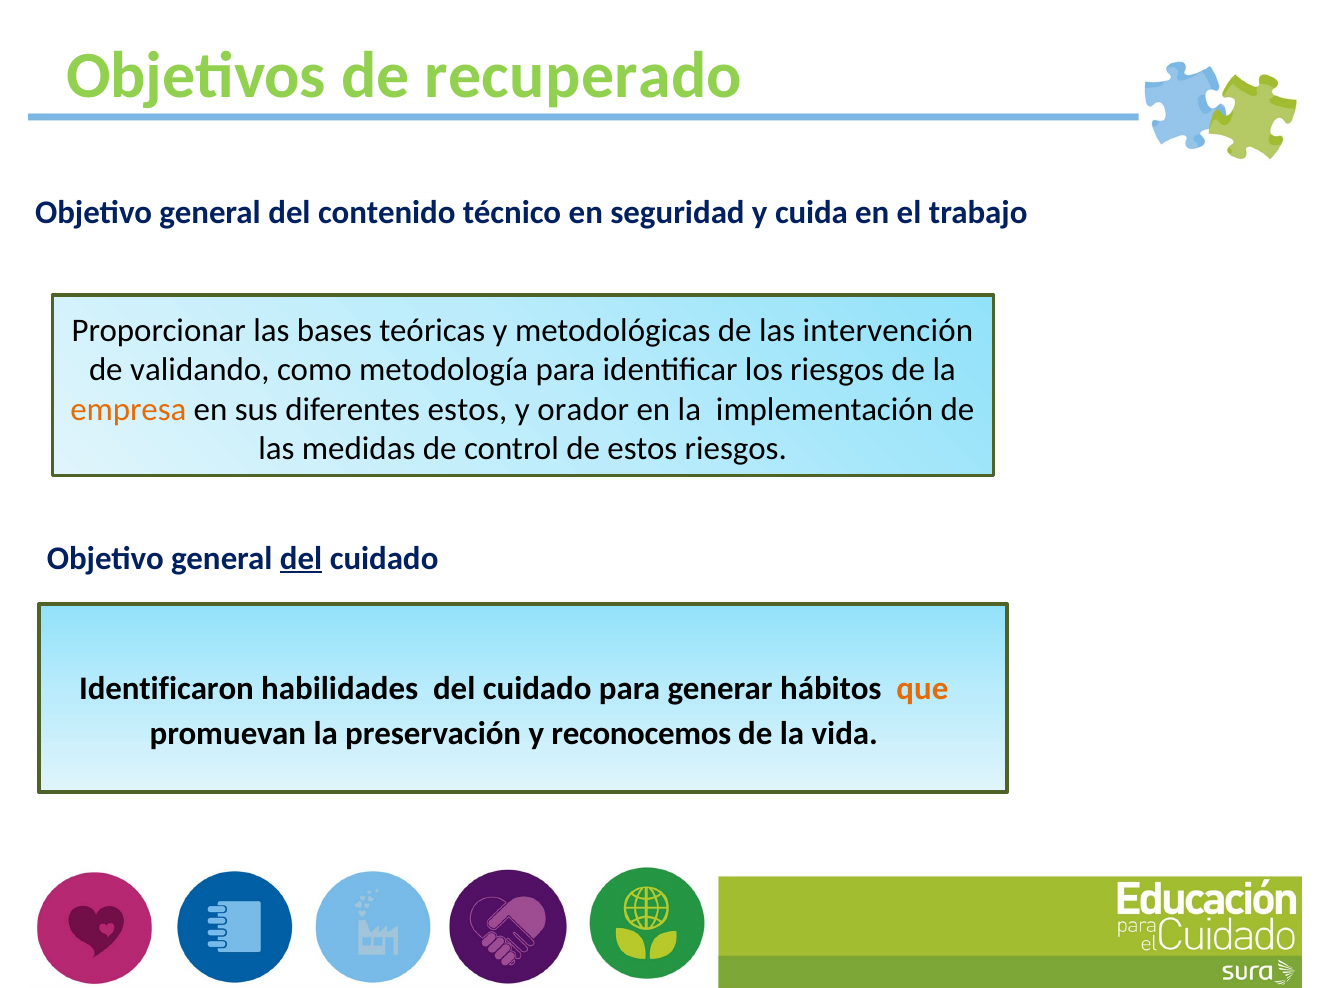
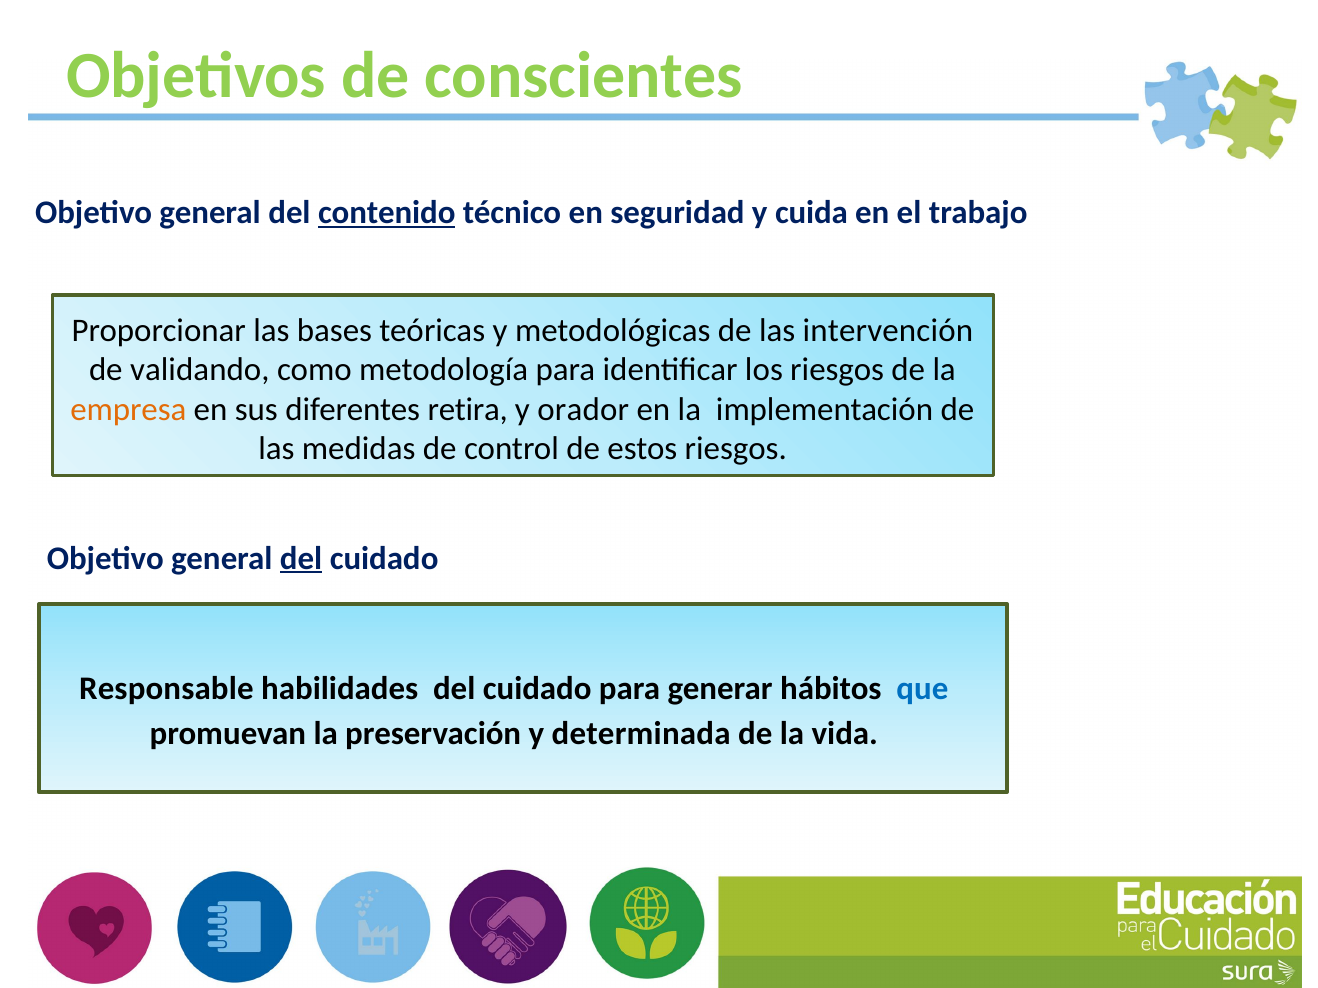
recuperado: recuperado -> conscientes
contenido underline: none -> present
diferentes estos: estos -> retira
Identificaron: Identificaron -> Responsable
que colour: orange -> blue
reconocemos: reconocemos -> determinada
